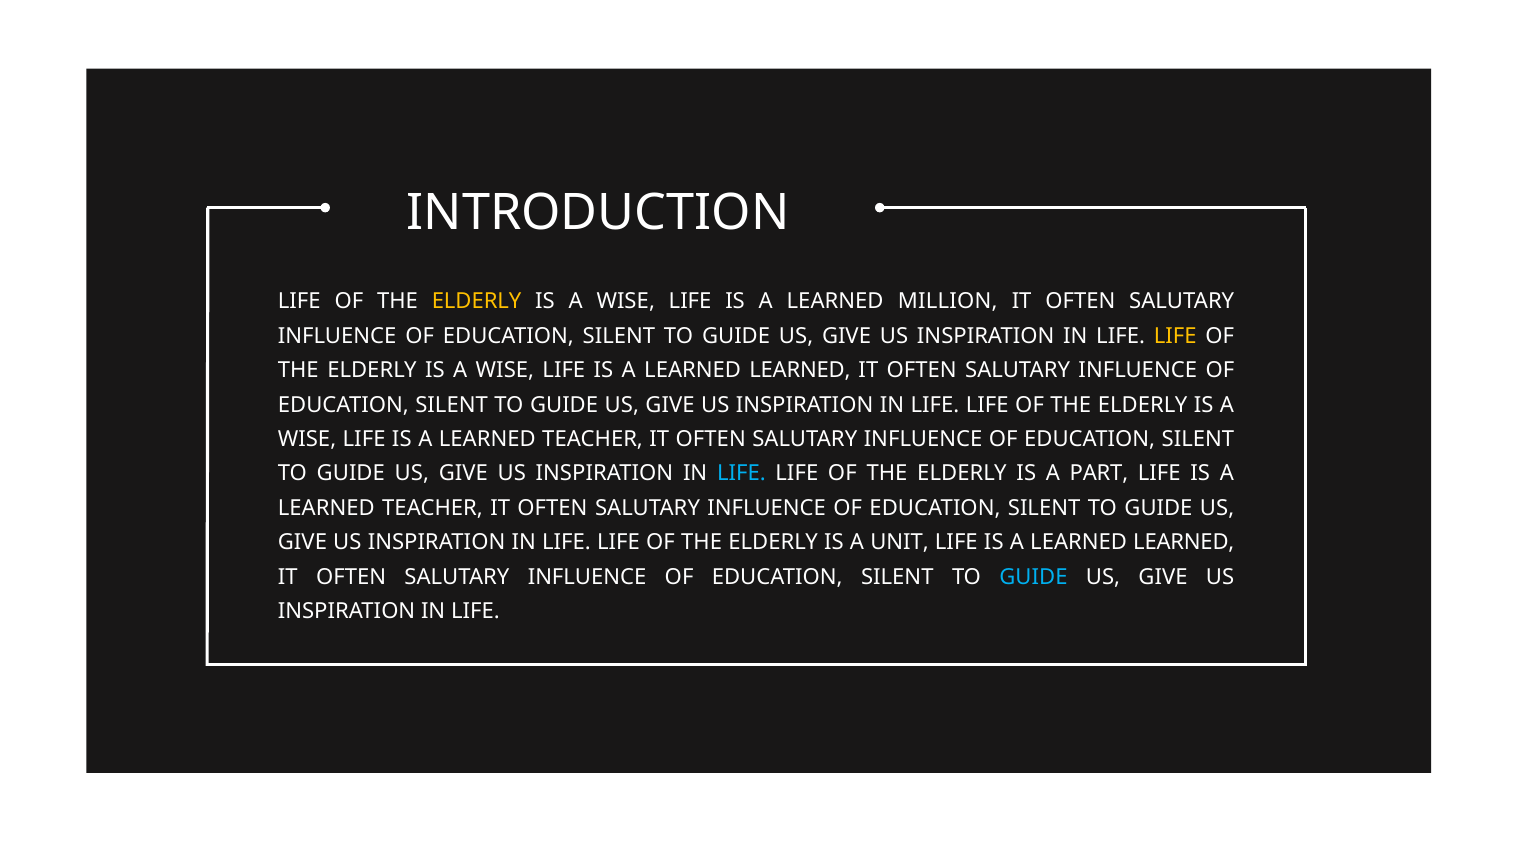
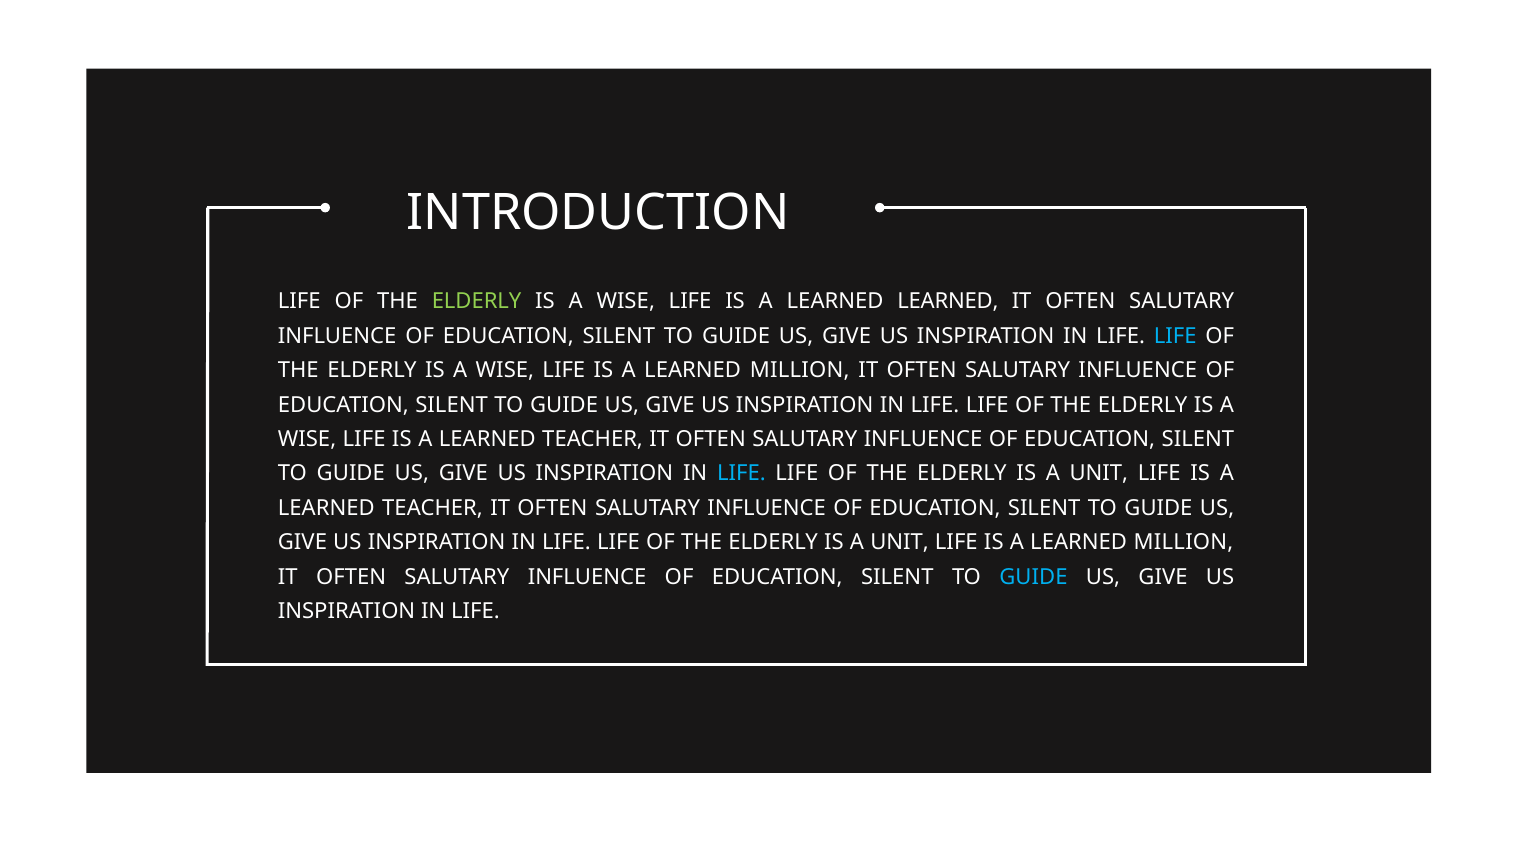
ELDERLY at (477, 302) colour: yellow -> light green
LEARNED MILLION: MILLION -> LEARNED
LIFE at (1175, 336) colour: yellow -> light blue
LEARNED at (800, 371): LEARNED -> MILLION
PART at (1099, 474): PART -> UNIT
LEARNED at (1184, 543): LEARNED -> MILLION
